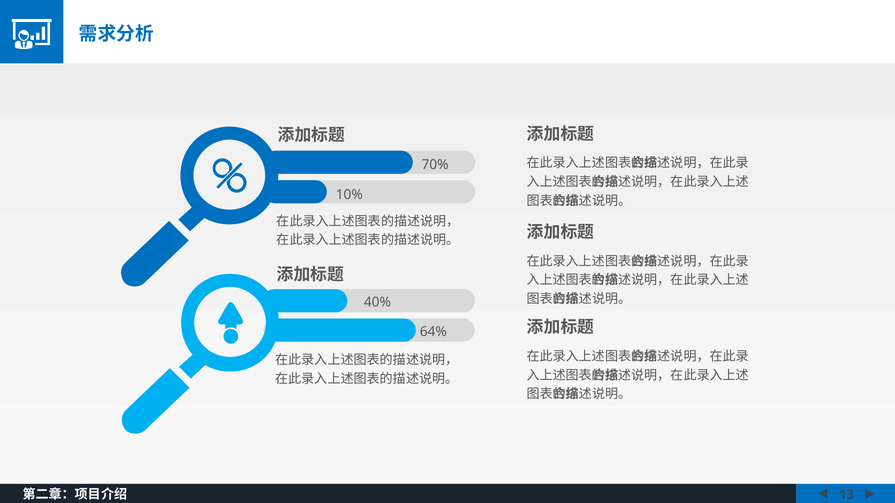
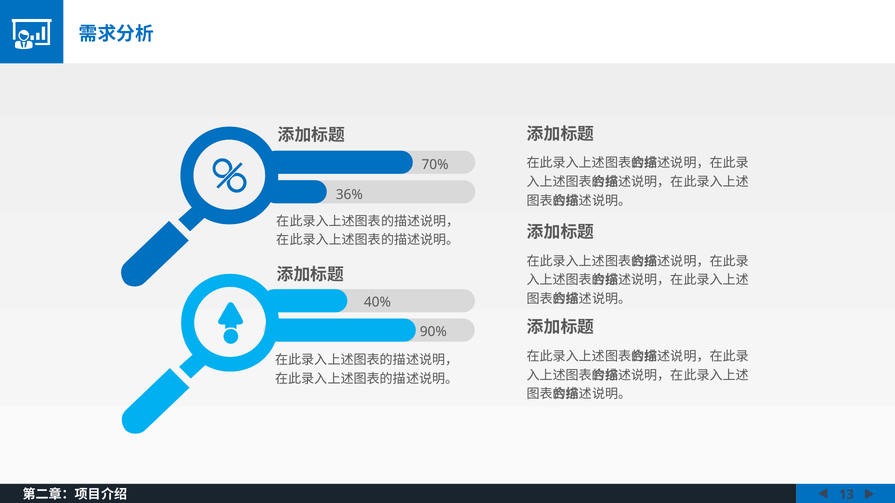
10%: 10% -> 36%
64%: 64% -> 90%
